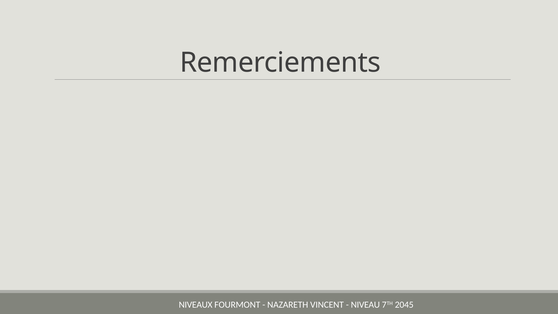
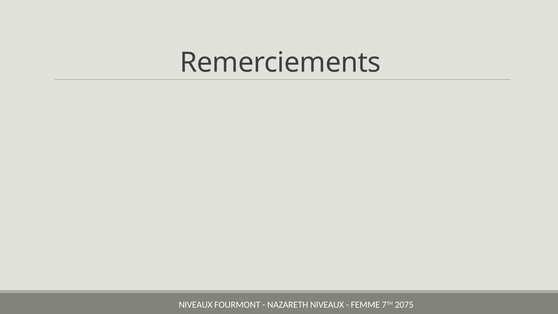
NAZARETH VINCENT: VINCENT -> NIVEAUX
NIVEAU: NIVEAU -> FEMME
2045: 2045 -> 2075
